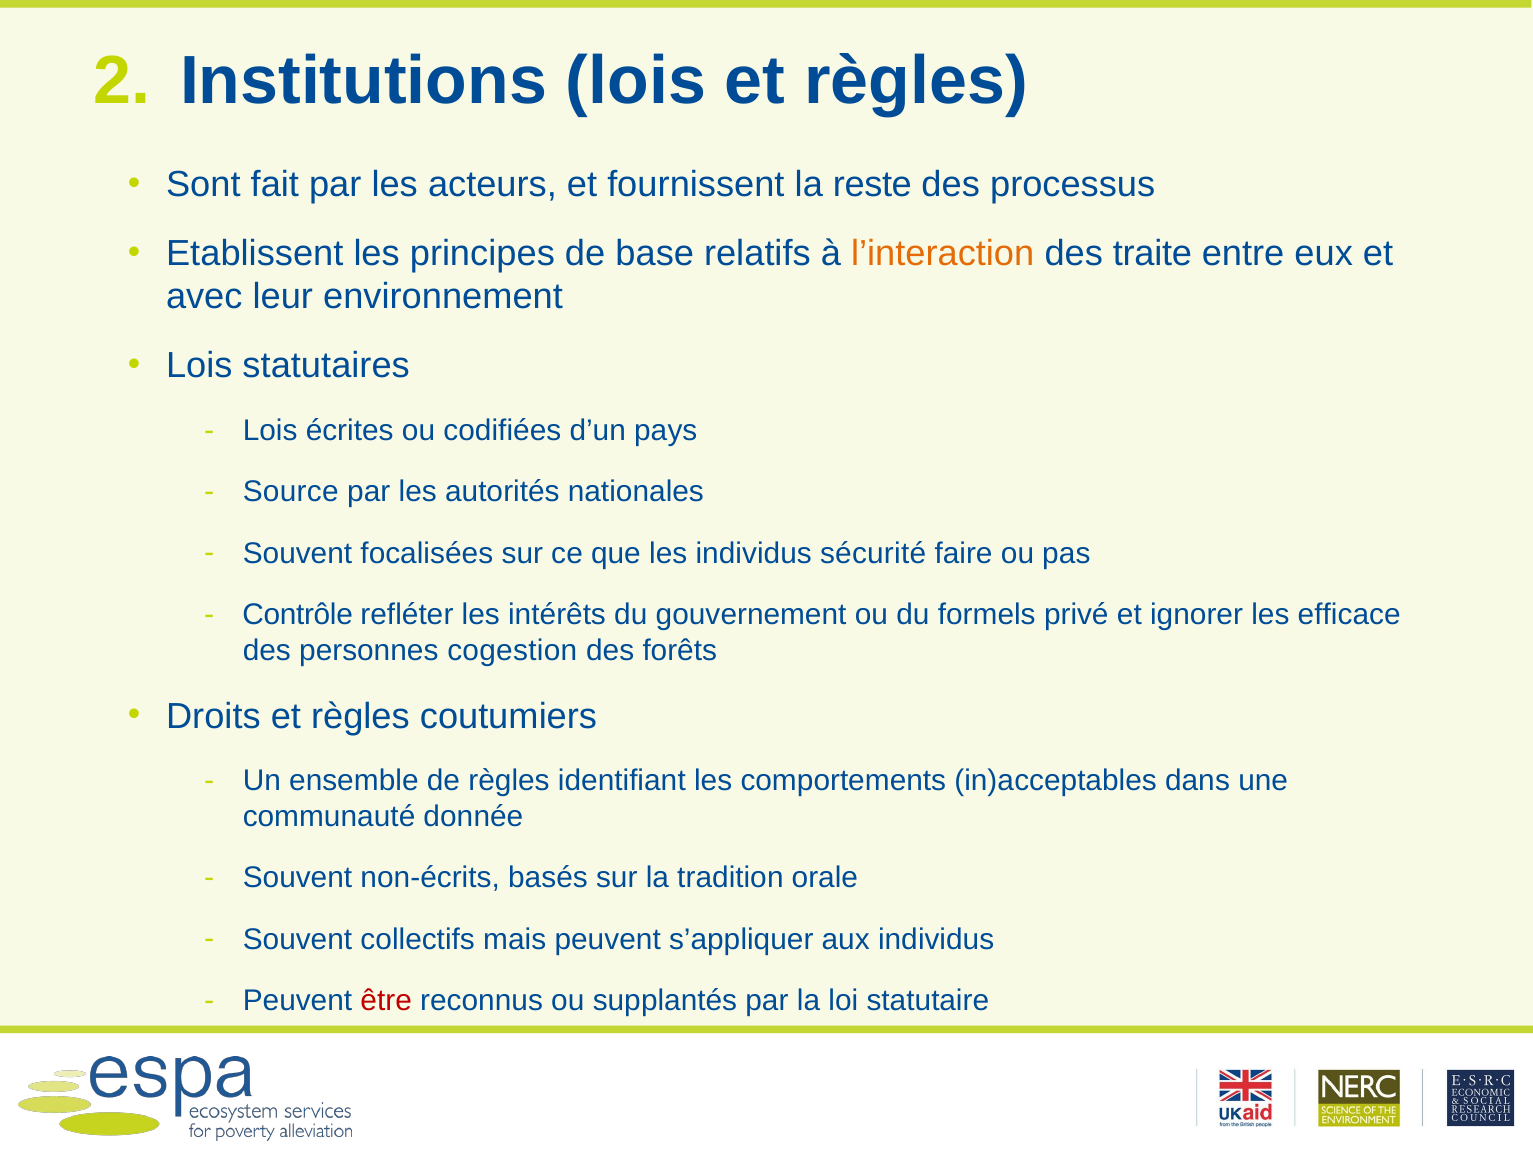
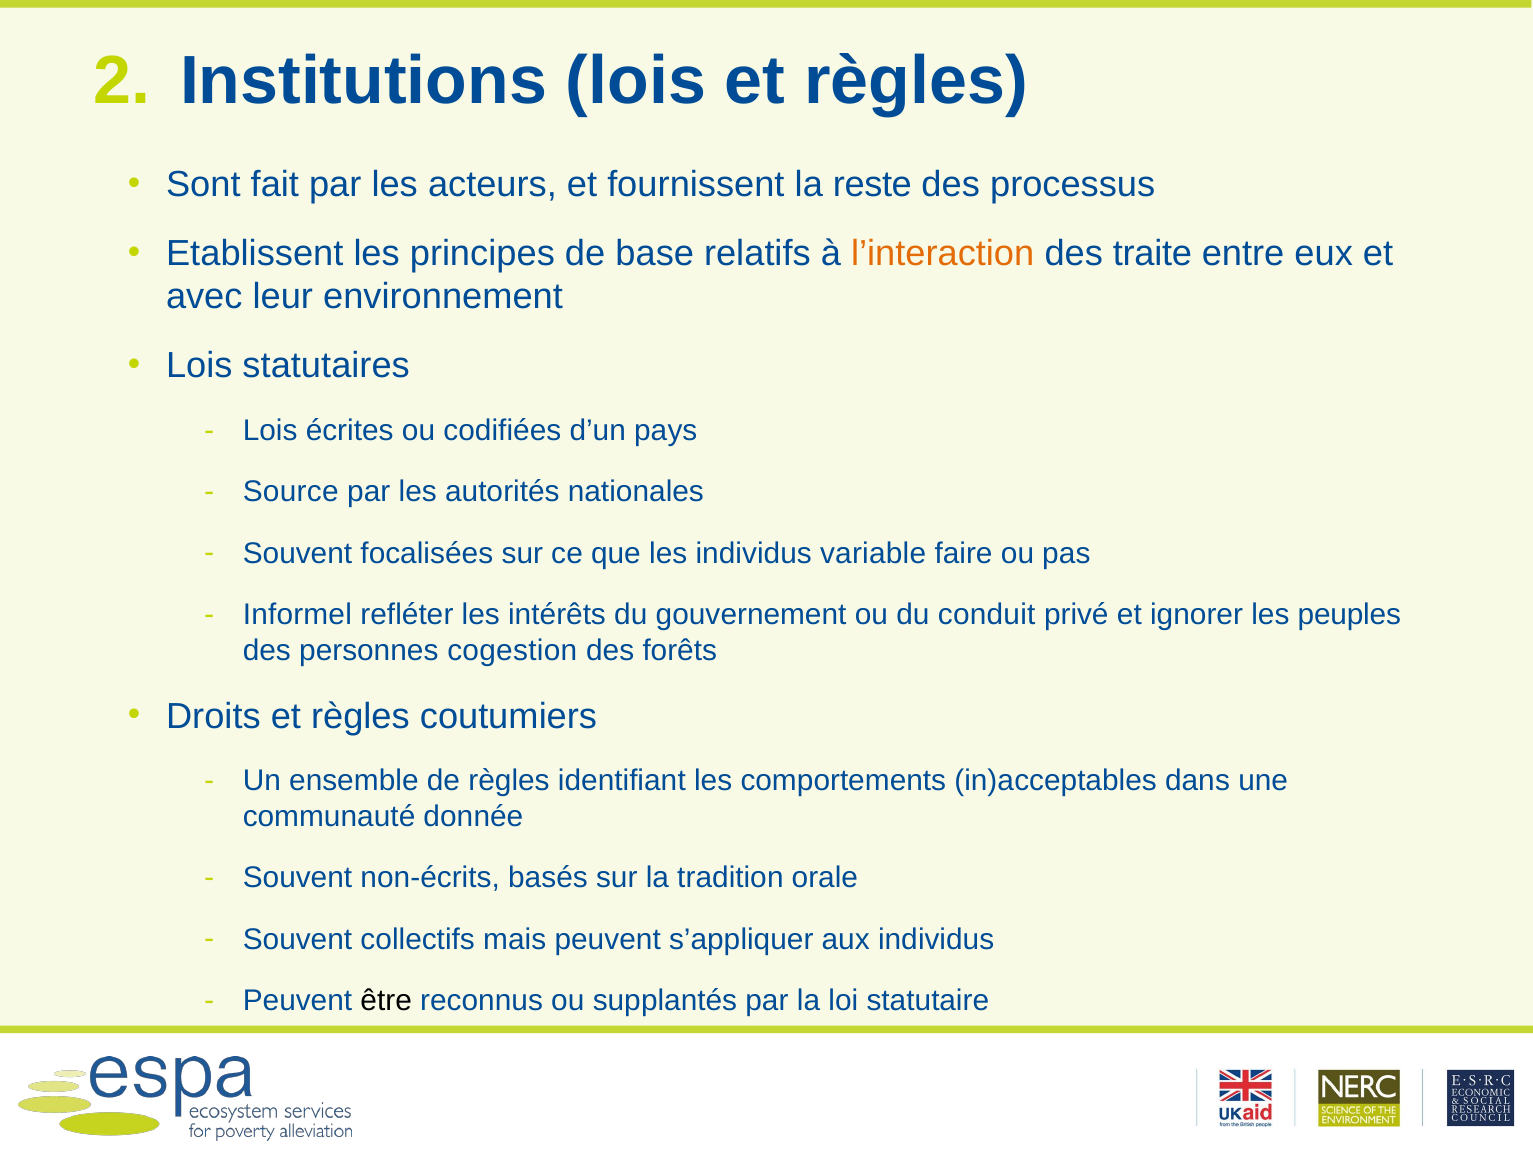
sécurité: sécurité -> variable
Contrôle: Contrôle -> Informel
formels: formels -> conduit
efficace: efficace -> peuples
être colour: red -> black
